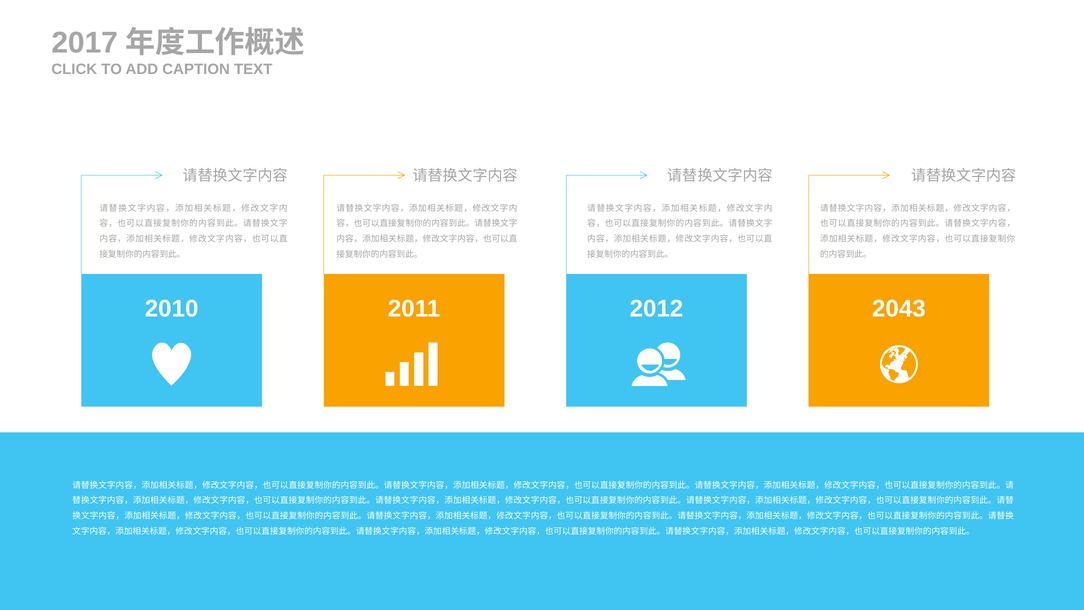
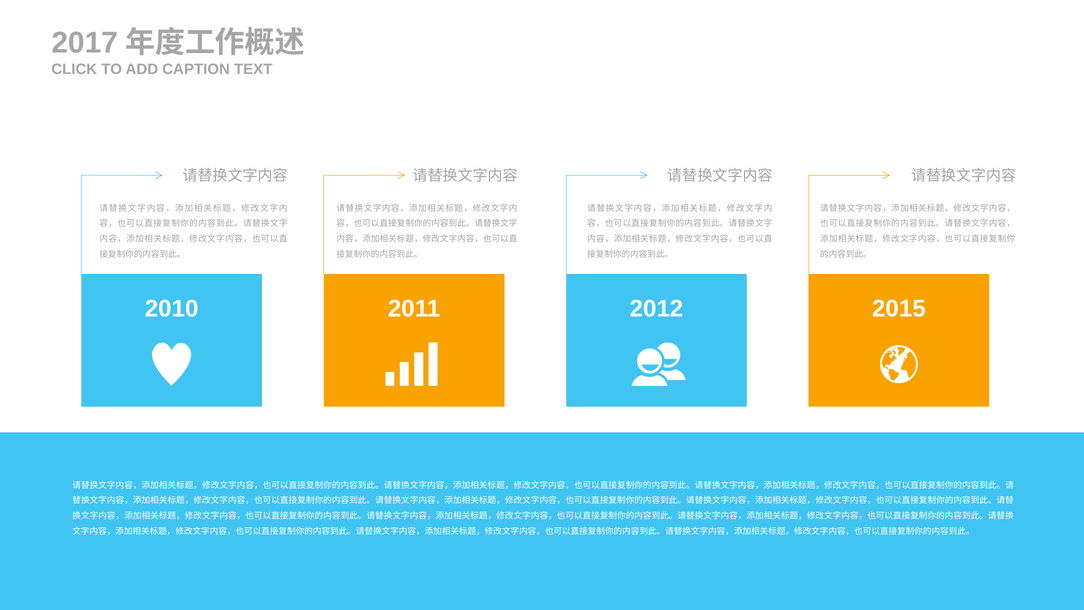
2043: 2043 -> 2015
